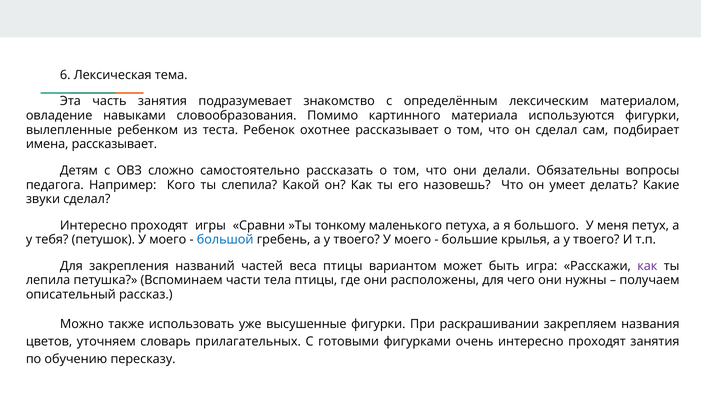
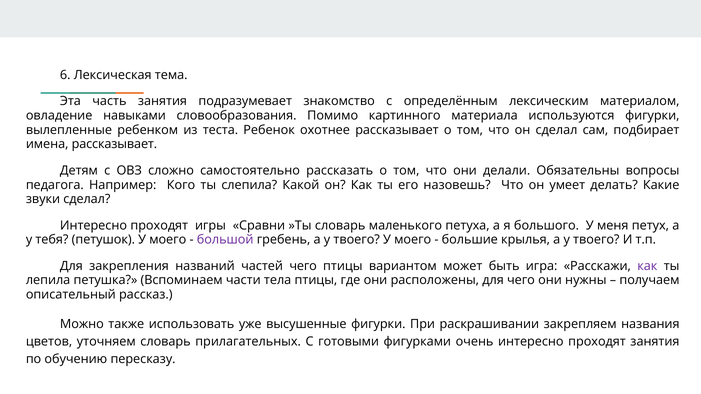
»Ты тонкому: тонкому -> словарь
большой colour: blue -> purple
частей веса: веса -> чего
